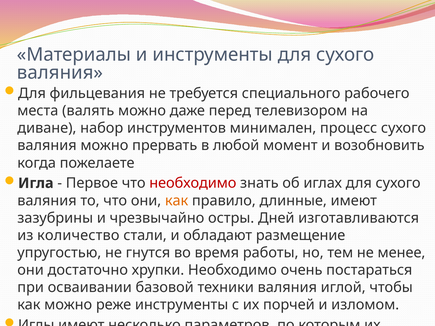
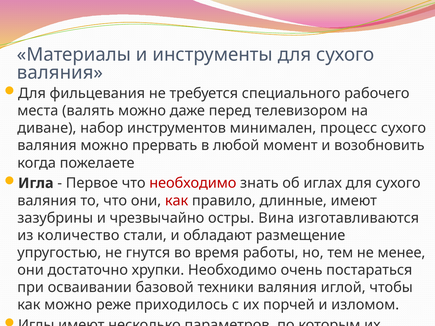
как at (177, 201) colour: orange -> red
Дней: Дней -> Вина
реже инструменты: инструменты -> приходилось
